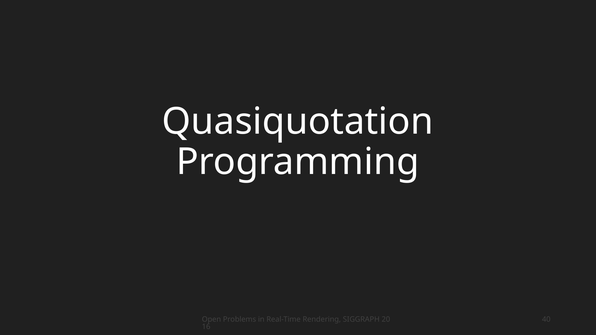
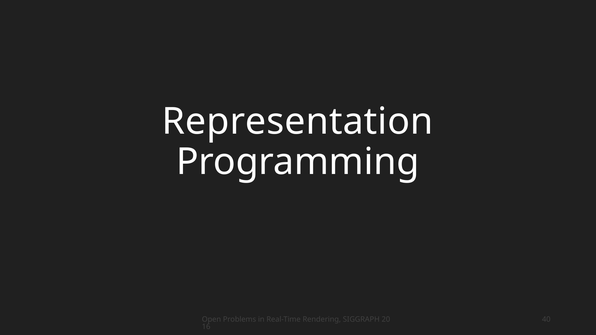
Quasiquotation: Quasiquotation -> Representation
